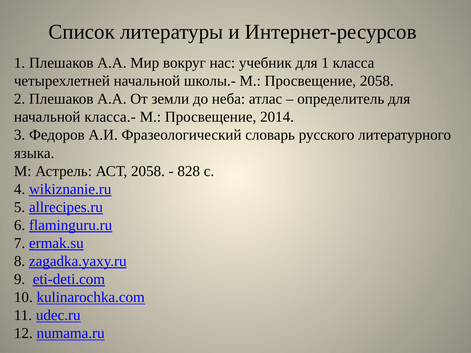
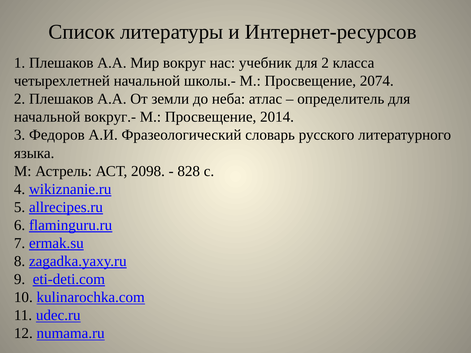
для 1: 1 -> 2
Просвещение 2058: 2058 -> 2074
класса.-: класса.- -> вокруг.-
АСТ 2058: 2058 -> 2098
